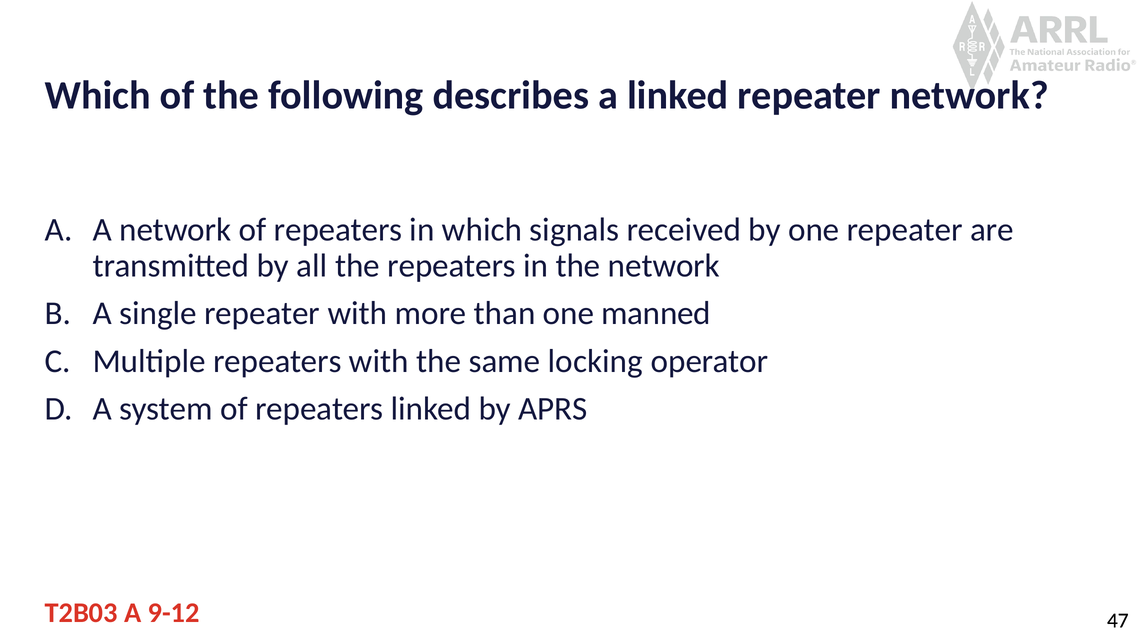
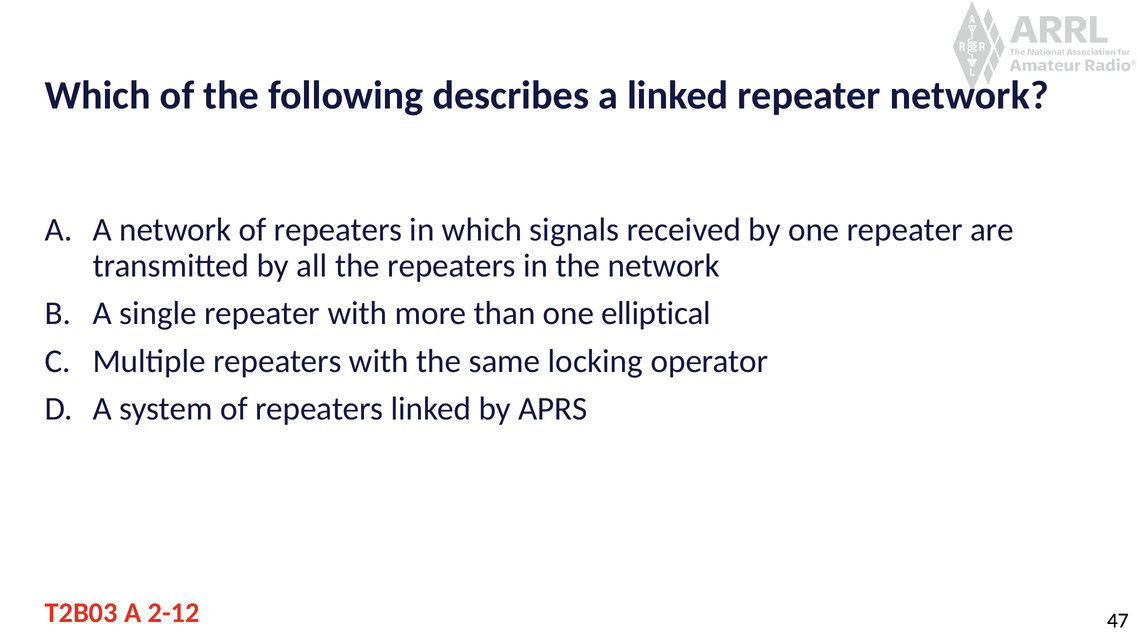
manned: manned -> elliptical
9-12: 9-12 -> 2-12
